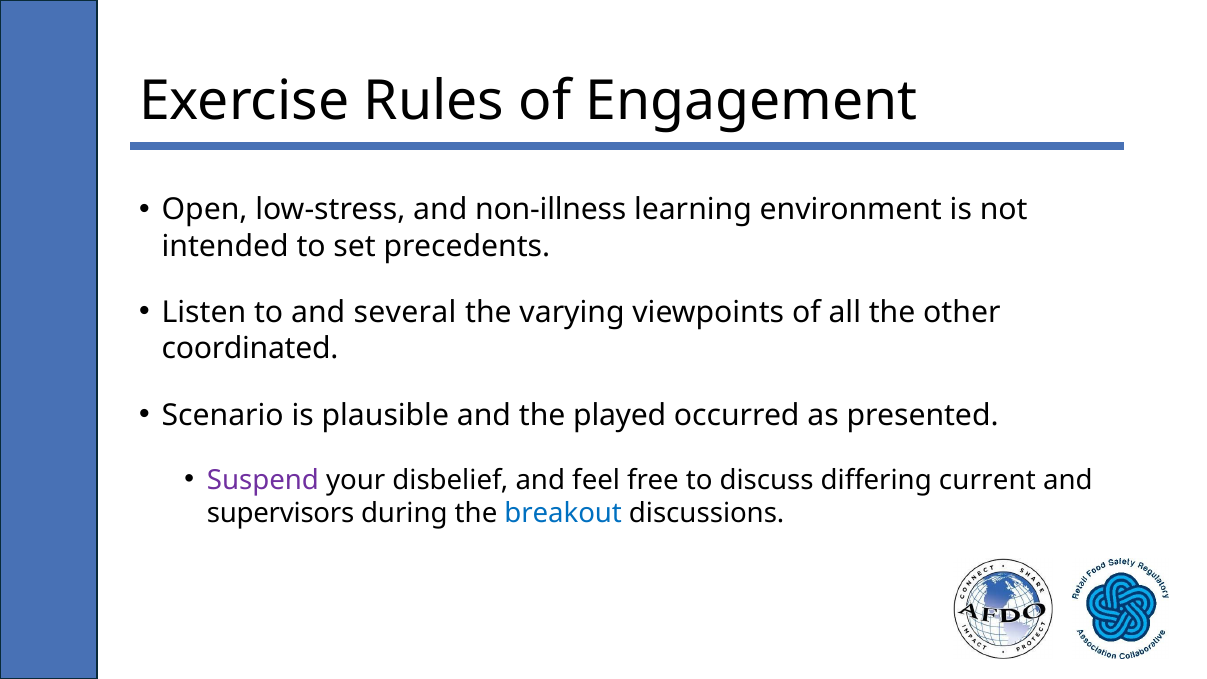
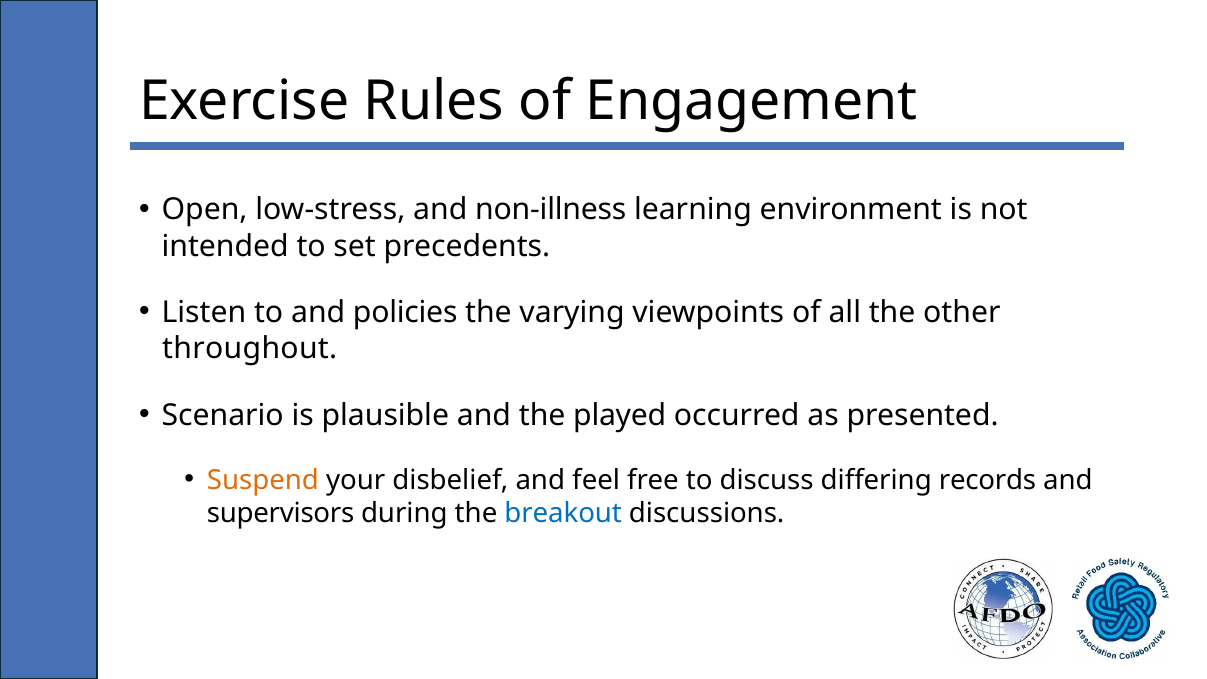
several: several -> policies
coordinated: coordinated -> throughout
Suspend colour: purple -> orange
current: current -> records
